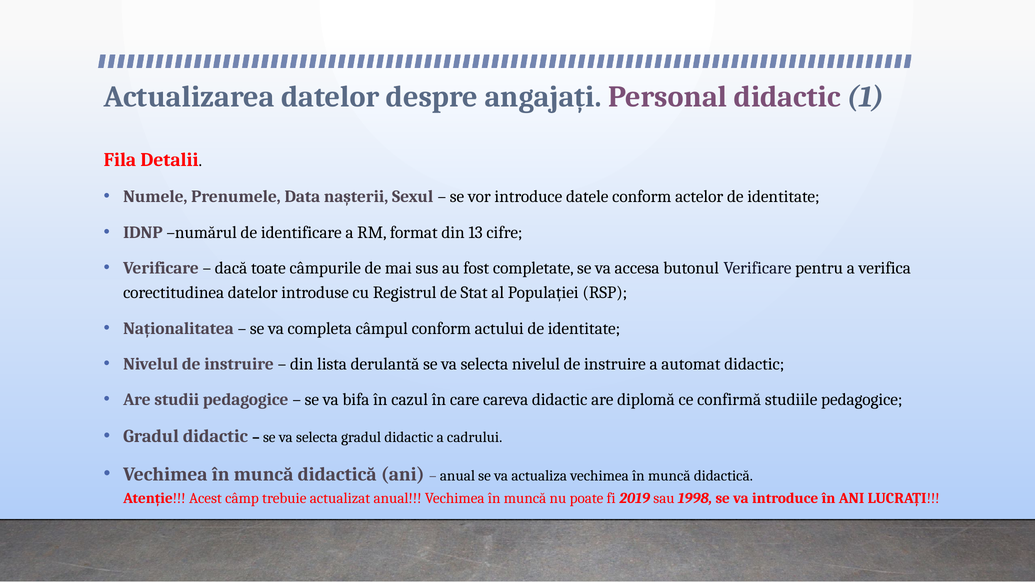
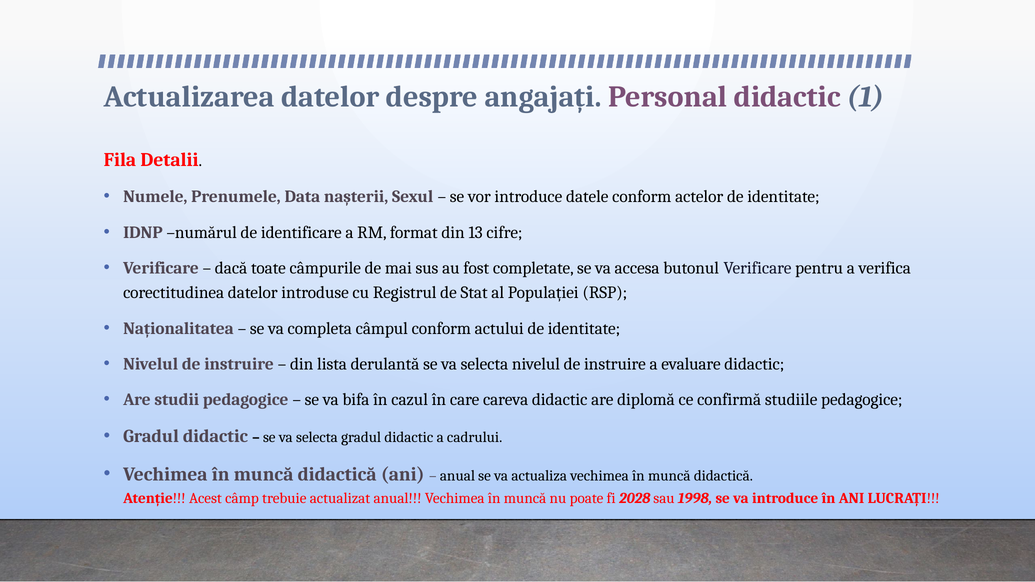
automat: automat -> evaluare
2019: 2019 -> 2028
